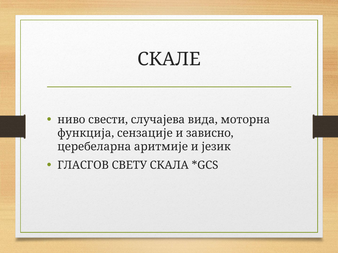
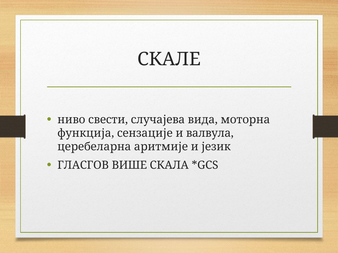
зависно: зависно -> валвула
СВЕТУ: СВЕТУ -> ВИШЕ
